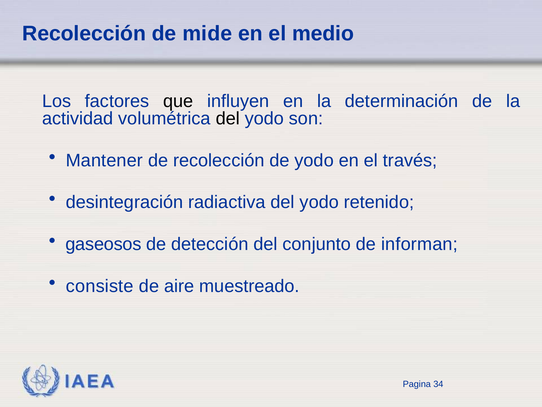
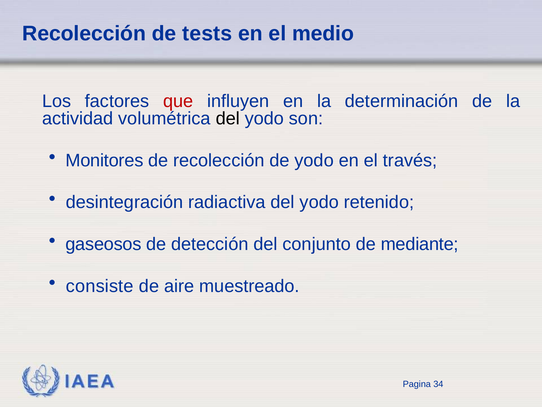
mide: mide -> tests
que colour: black -> red
Mantener: Mantener -> Monitores
informan: informan -> mediante
